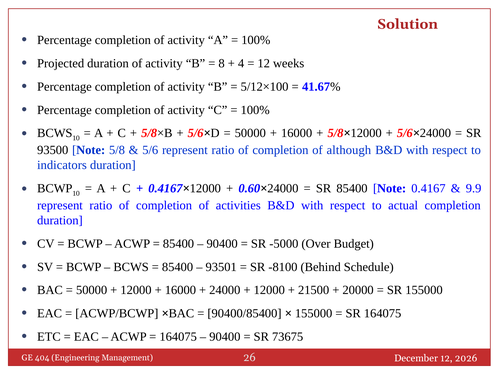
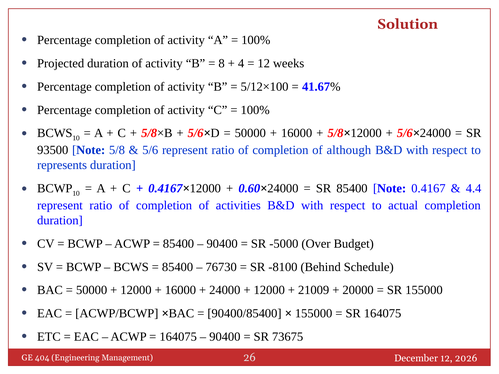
indicators: indicators -> represents
9.9: 9.9 -> 4.4
93501: 93501 -> 76730
21500: 21500 -> 21009
